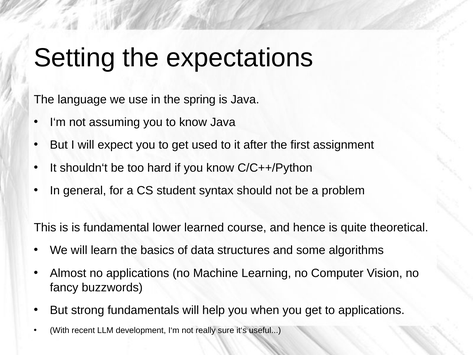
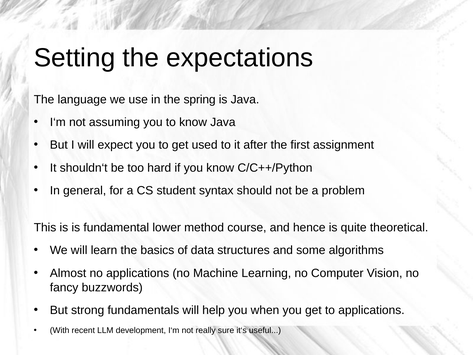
learned: learned -> method
